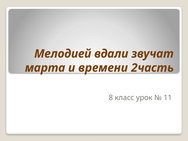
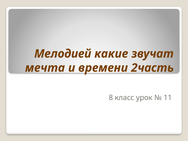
вдали: вдали -> какие
марта: марта -> мечта
